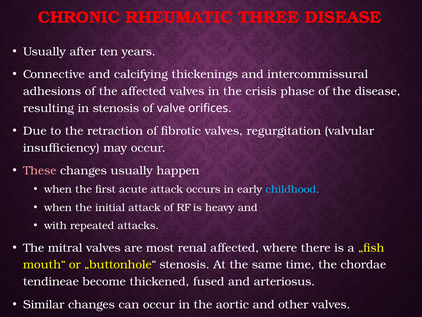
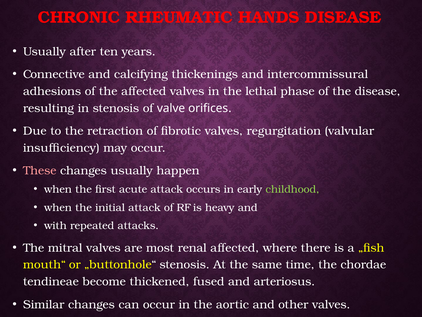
THREE: THREE -> HANDS
crisis: crisis -> lethal
childhood colour: light blue -> light green
